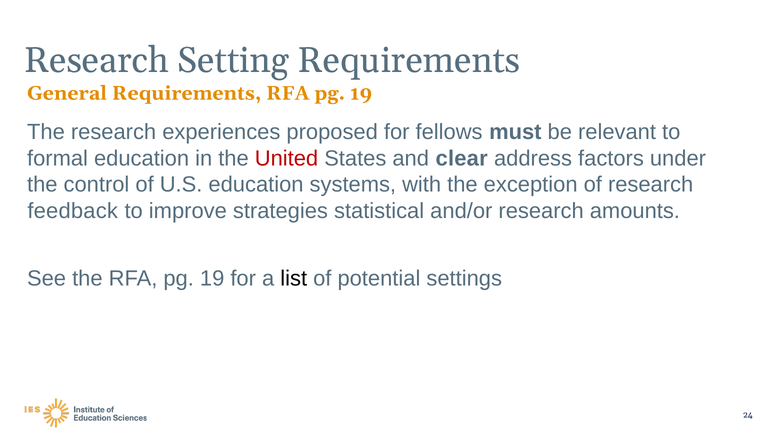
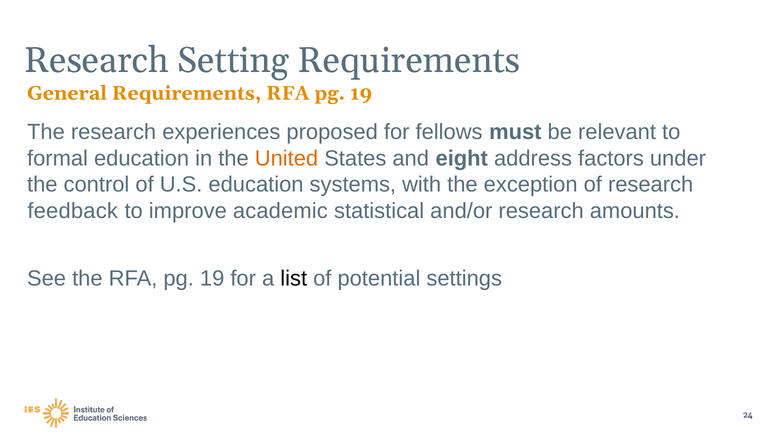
United colour: red -> orange
clear: clear -> eight
strategies: strategies -> academic
